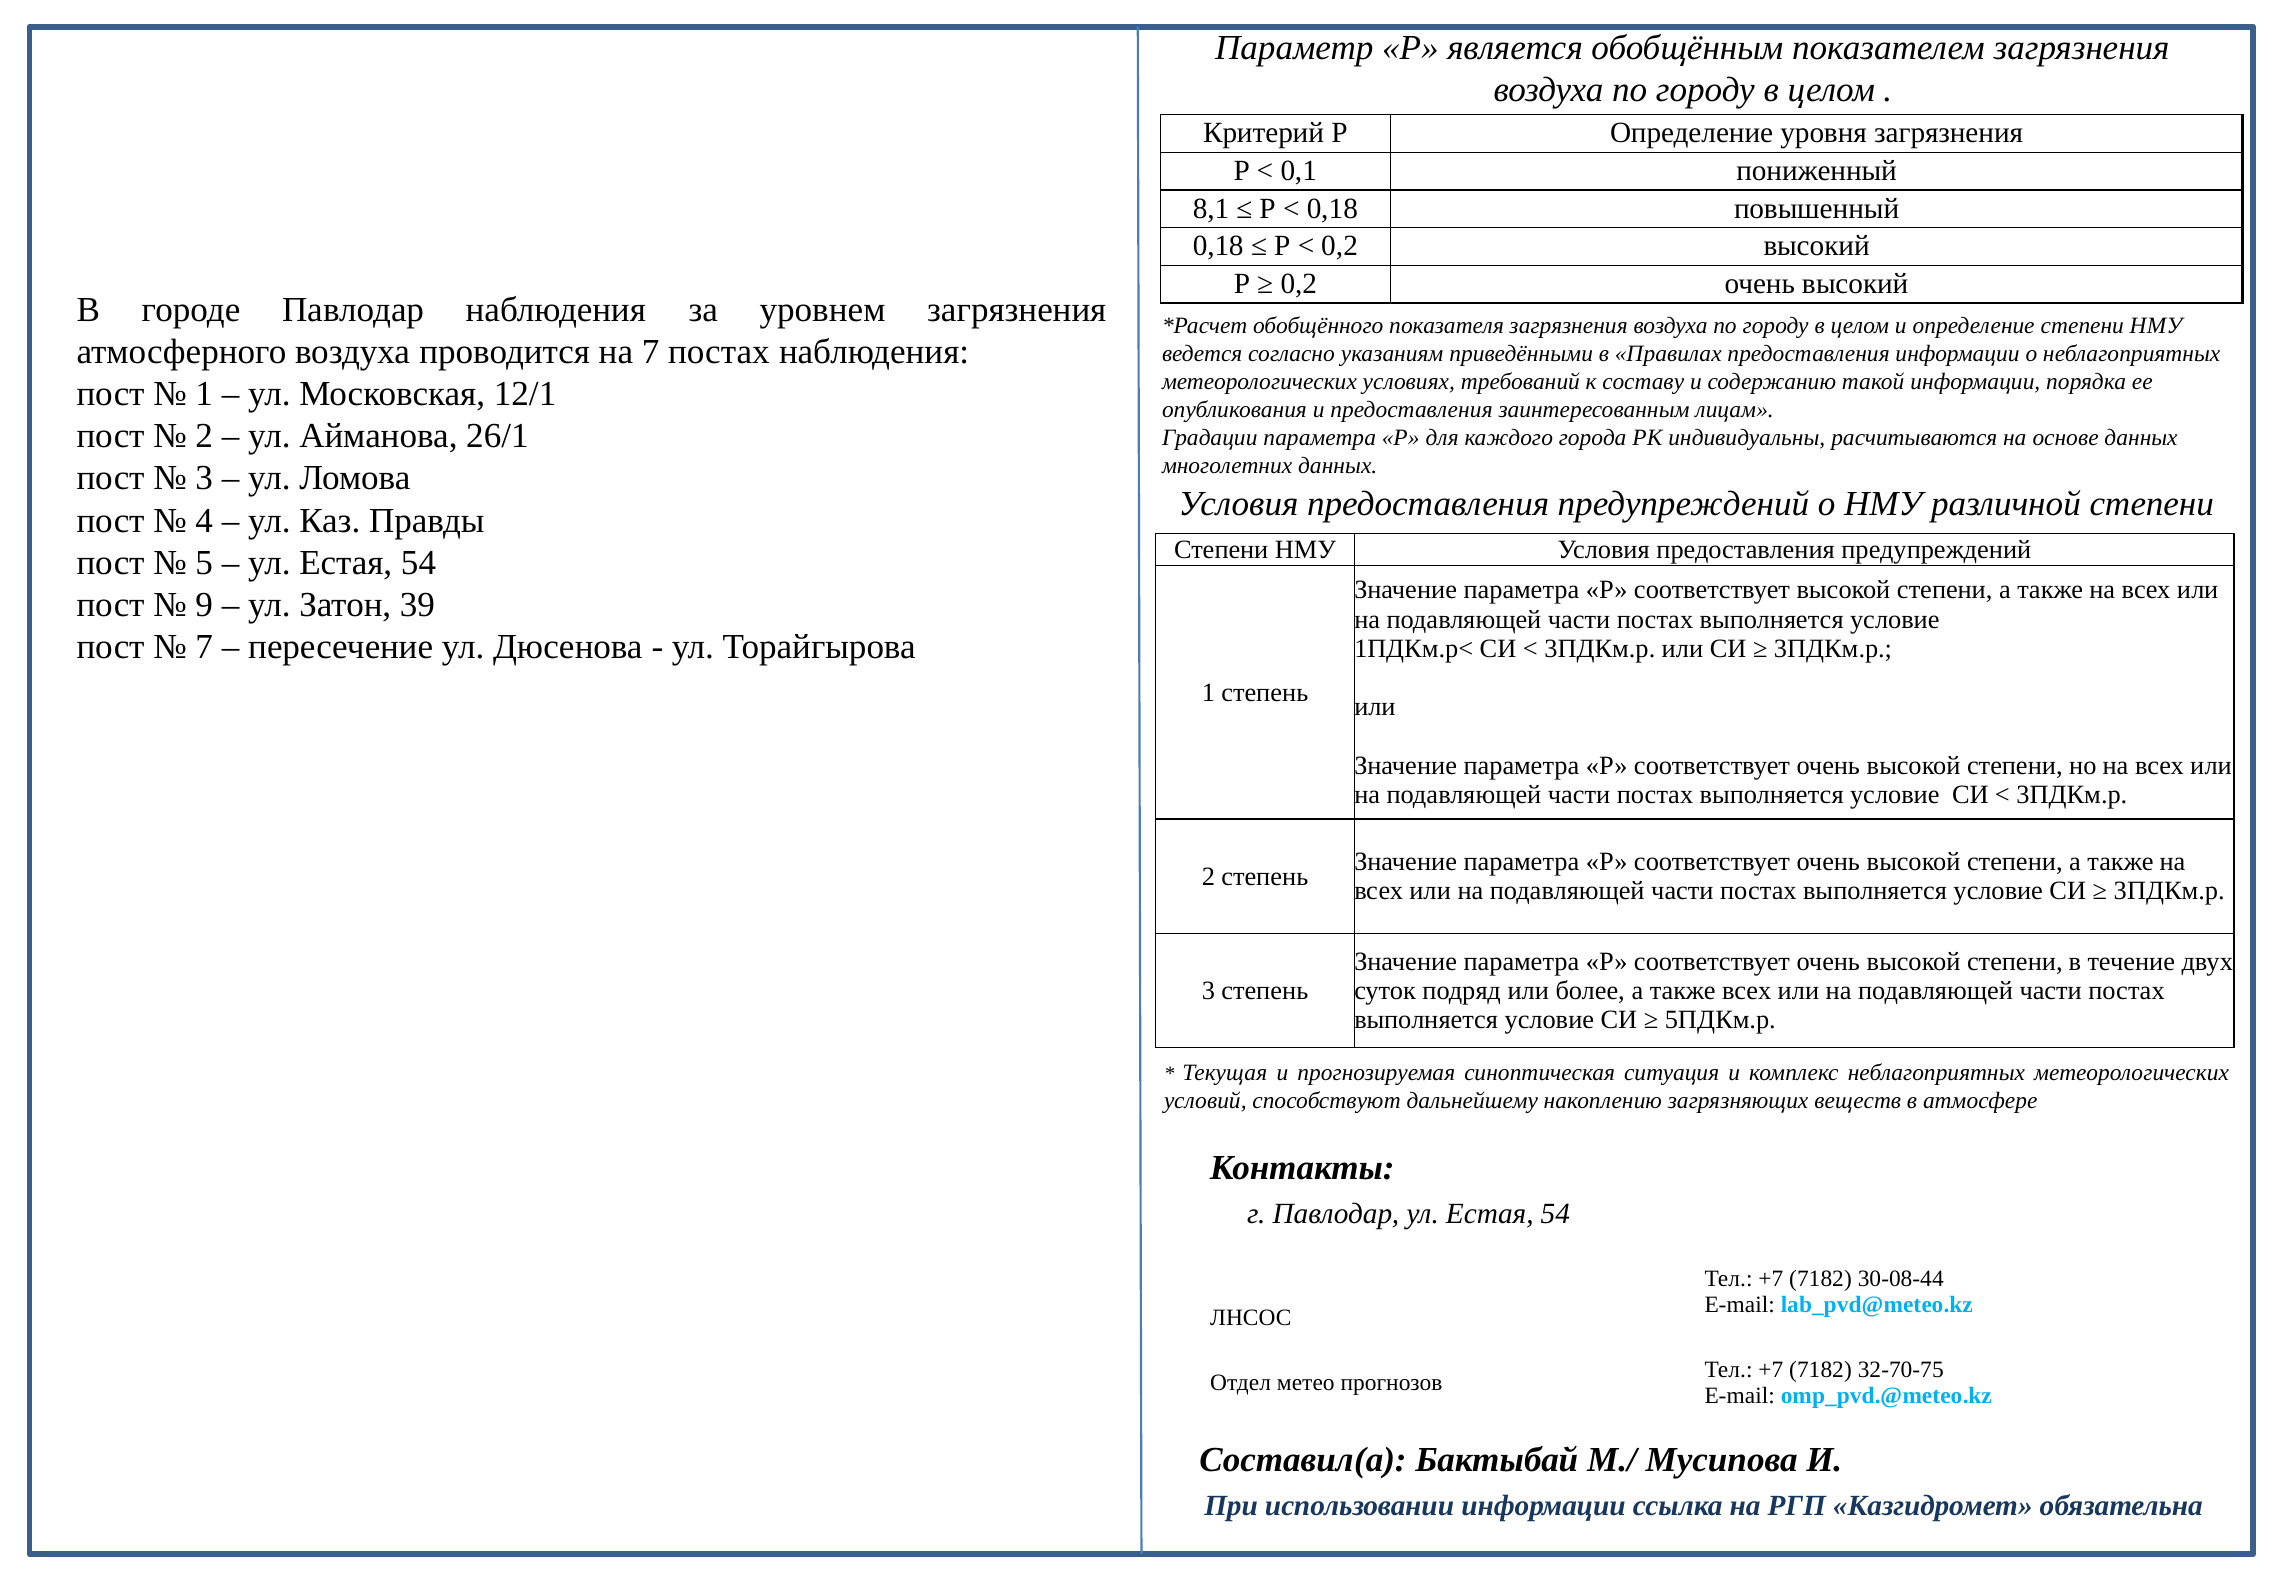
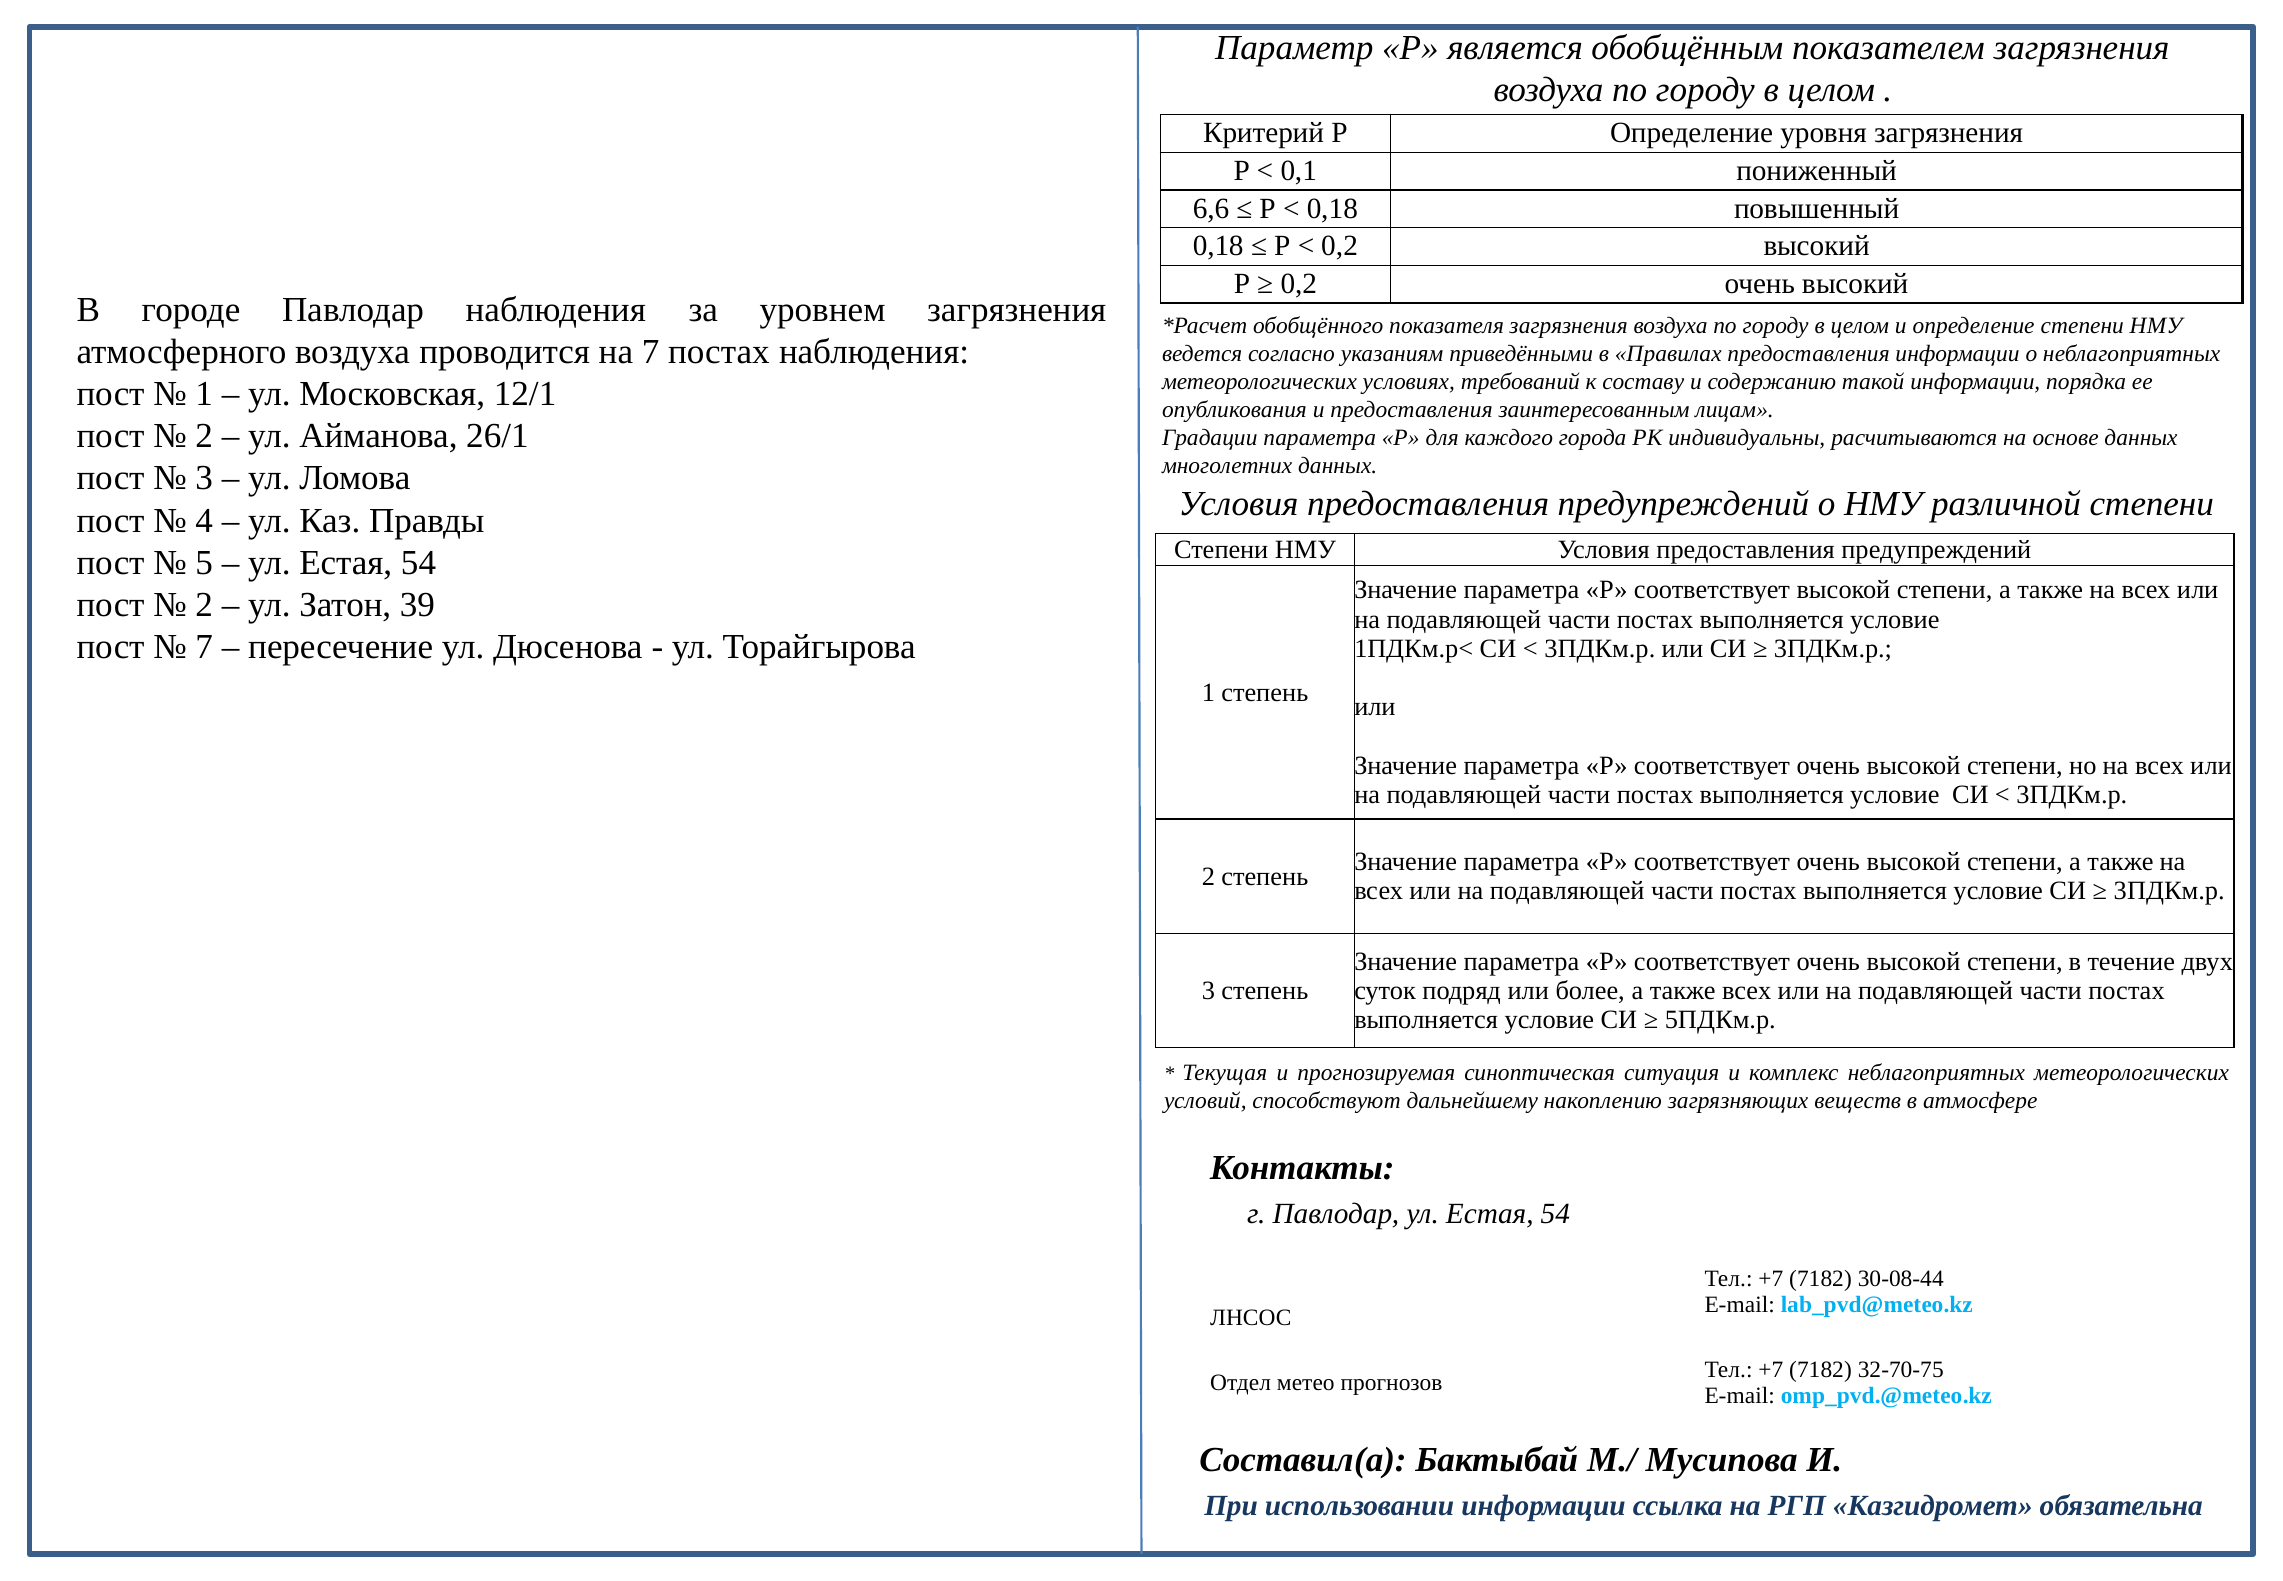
8,1: 8,1 -> 6,6
9 at (204, 605): 9 -> 2
